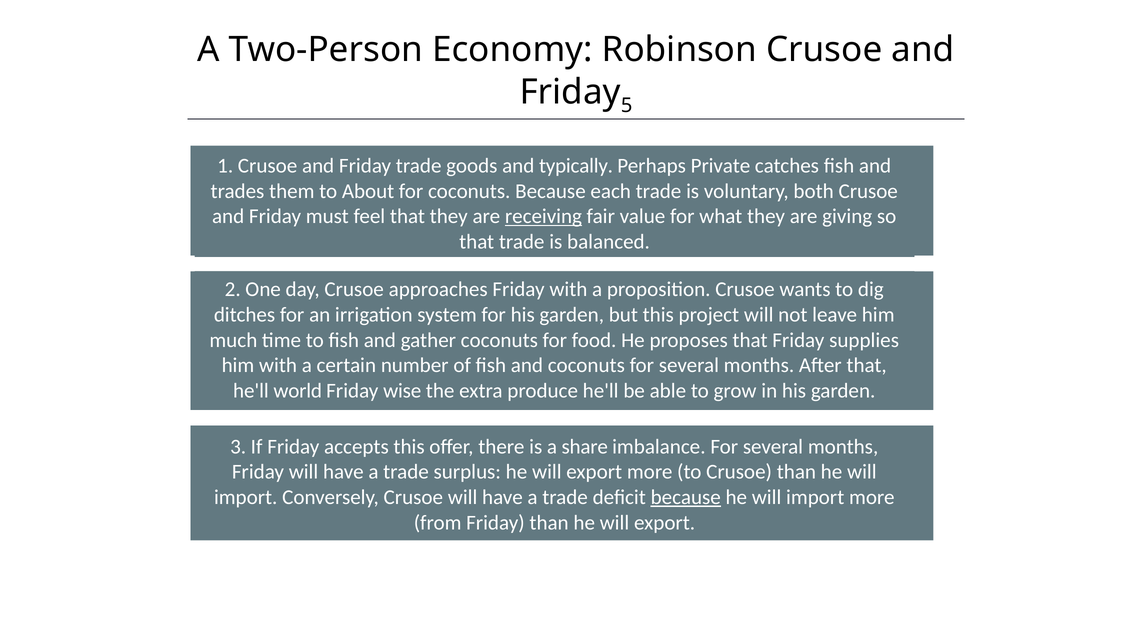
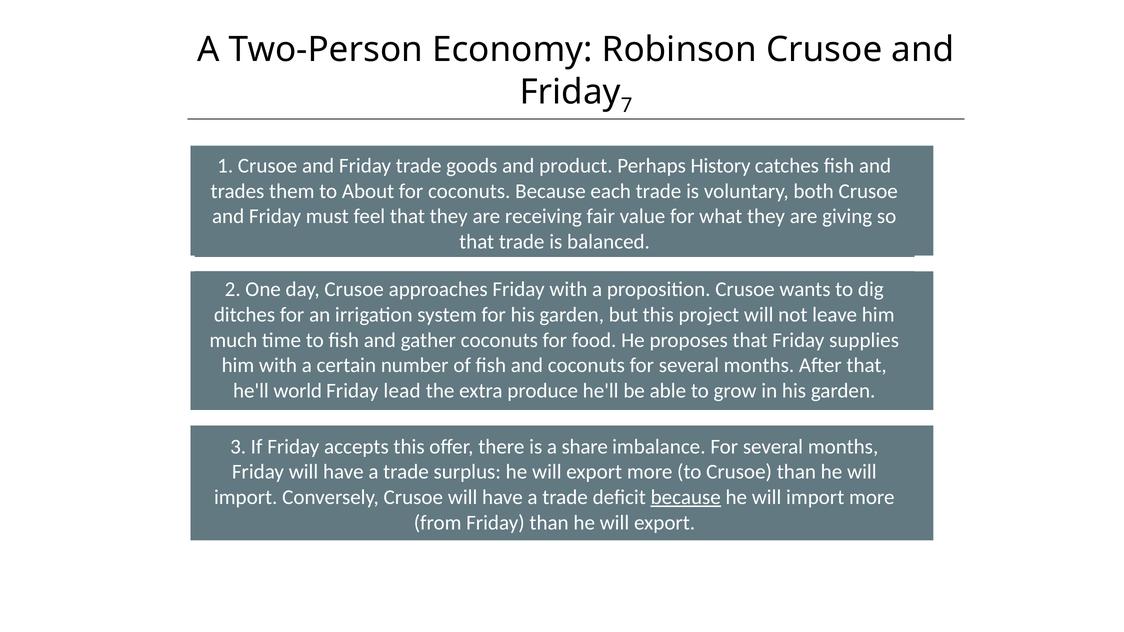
5: 5 -> 7
typically: typically -> product
Private: Private -> History
receiving underline: present -> none
wise: wise -> lead
